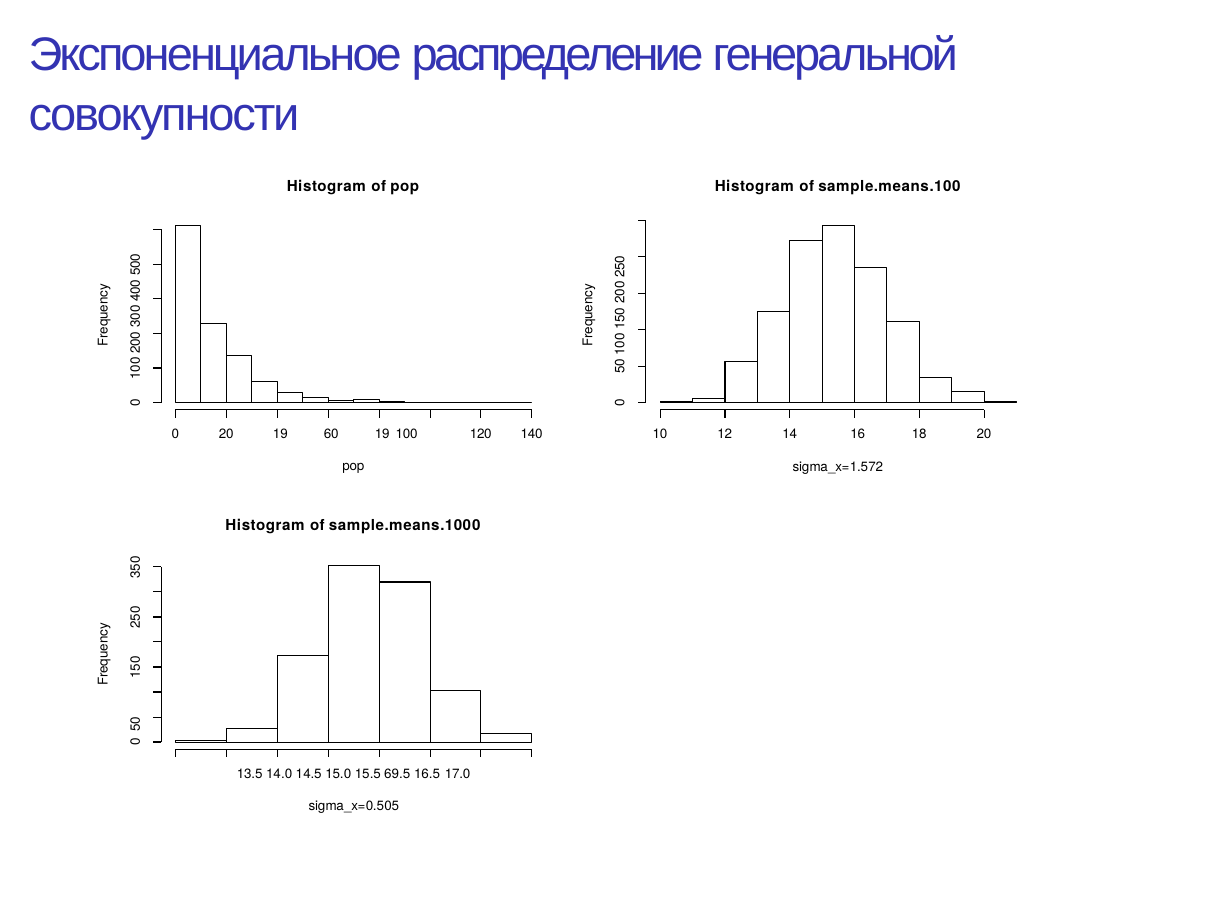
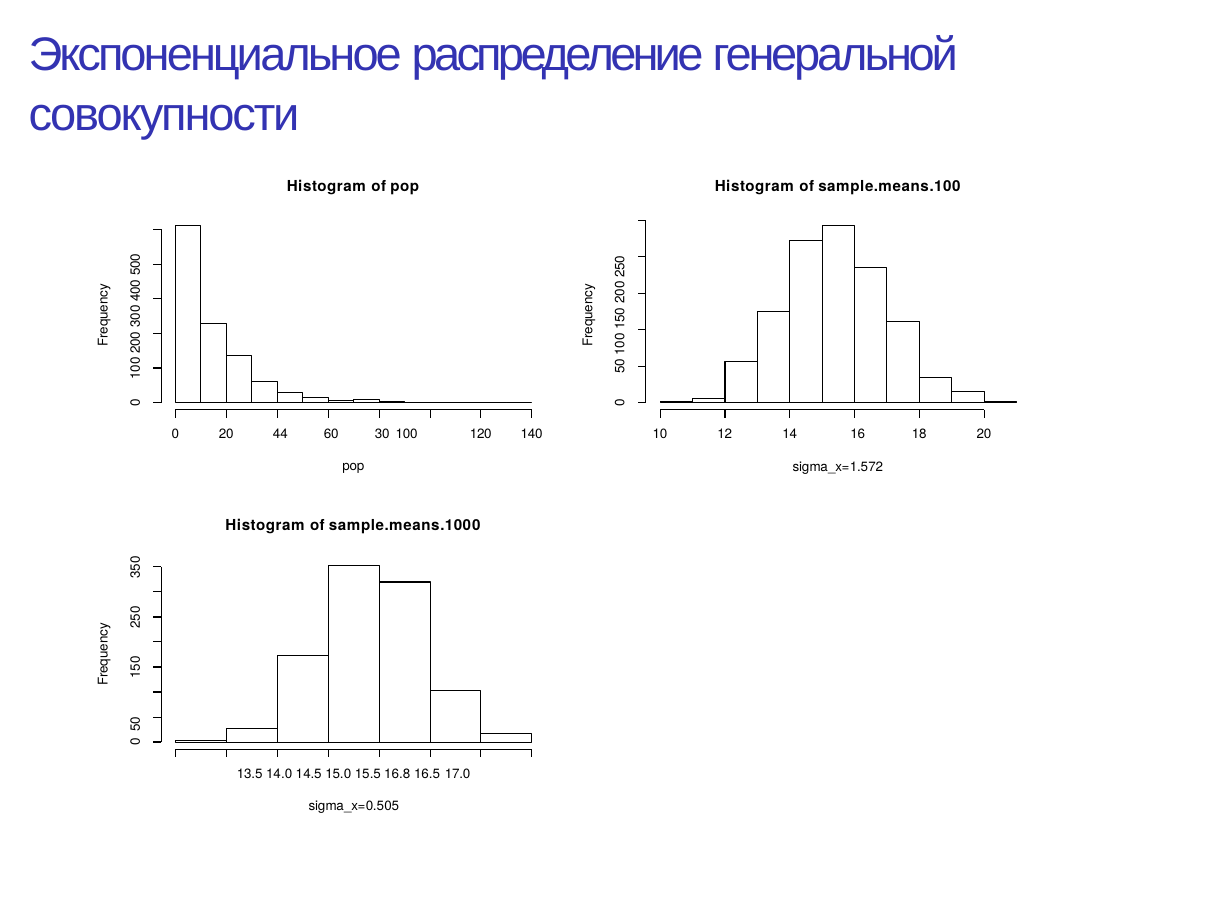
20 19: 19 -> 44
60 19: 19 -> 30
69.5: 69.5 -> 16.8
